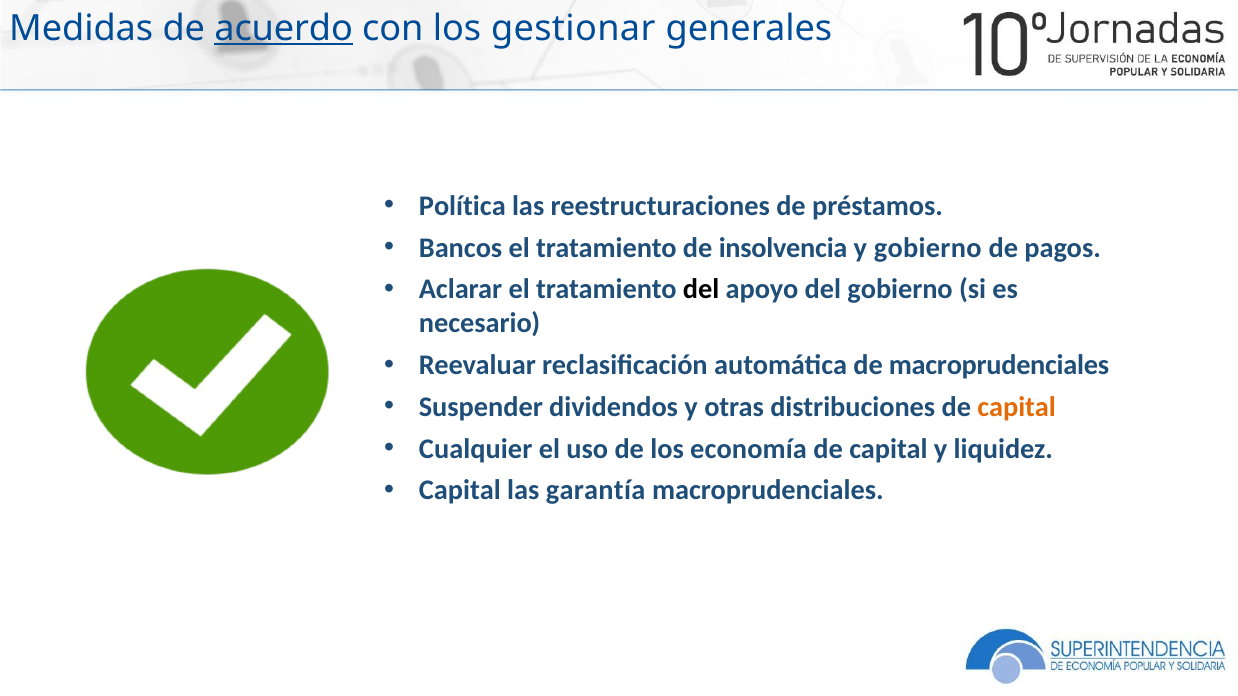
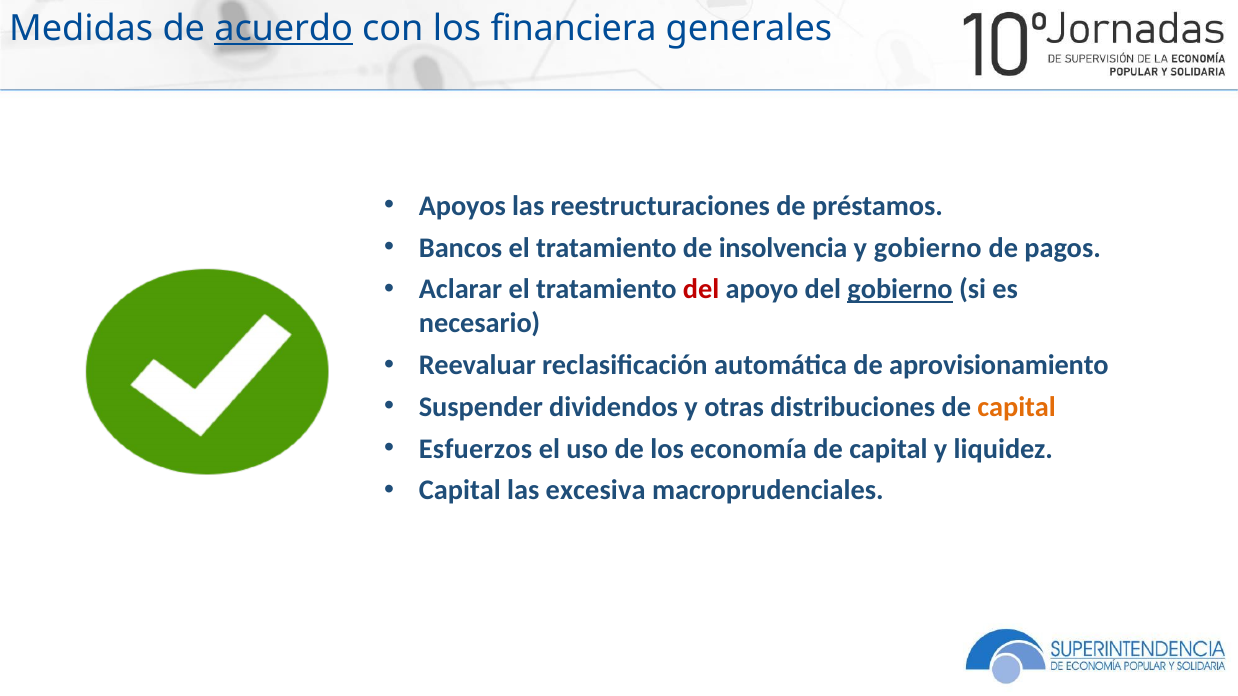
gestionar: gestionar -> financiera
Política: Política -> Apoyos
del at (701, 290) colour: black -> red
gobierno at (900, 290) underline: none -> present
de macroprudenciales: macroprudenciales -> aprovisionamiento
Cualquier: Cualquier -> Esfuerzos
garantía: garantía -> excesiva
